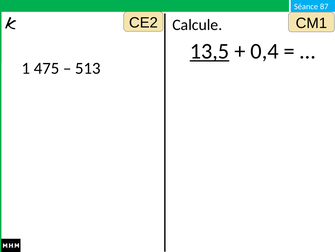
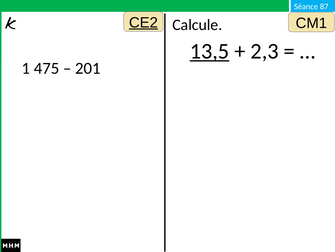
CE2 underline: none -> present
0,4: 0,4 -> 2,3
513: 513 -> 201
